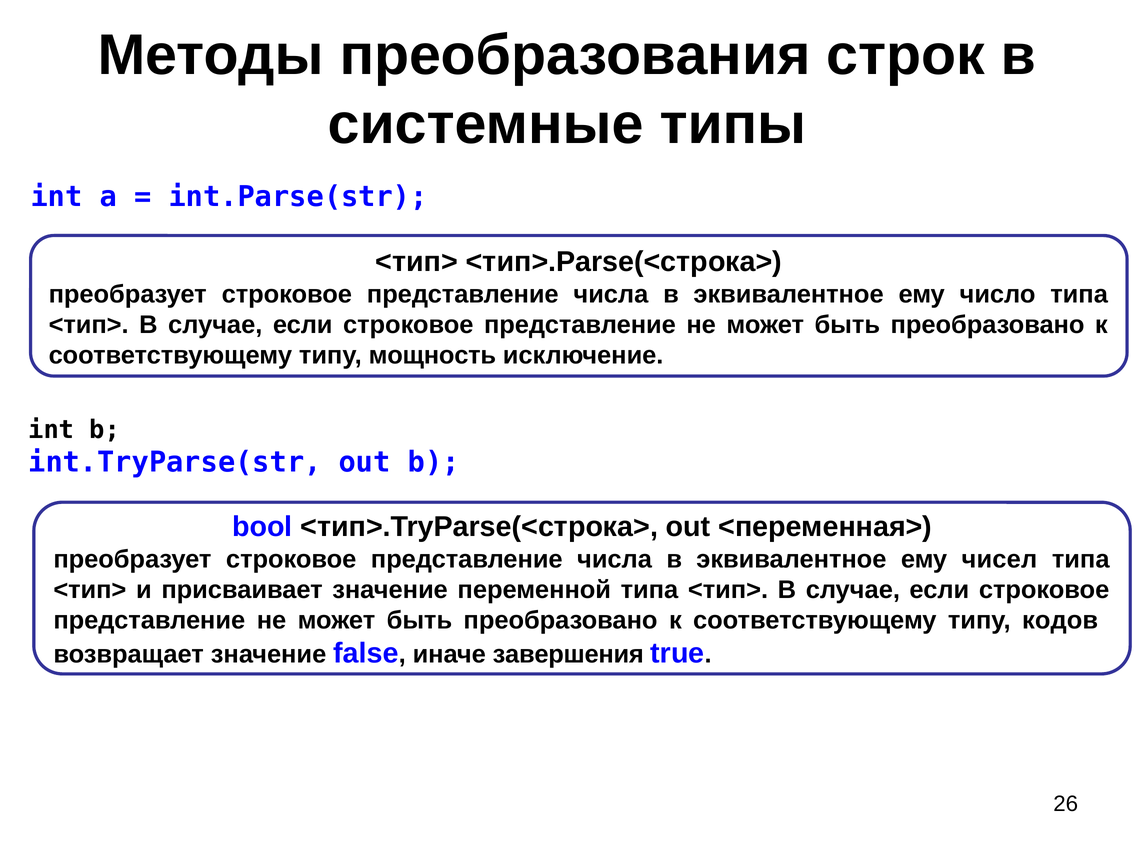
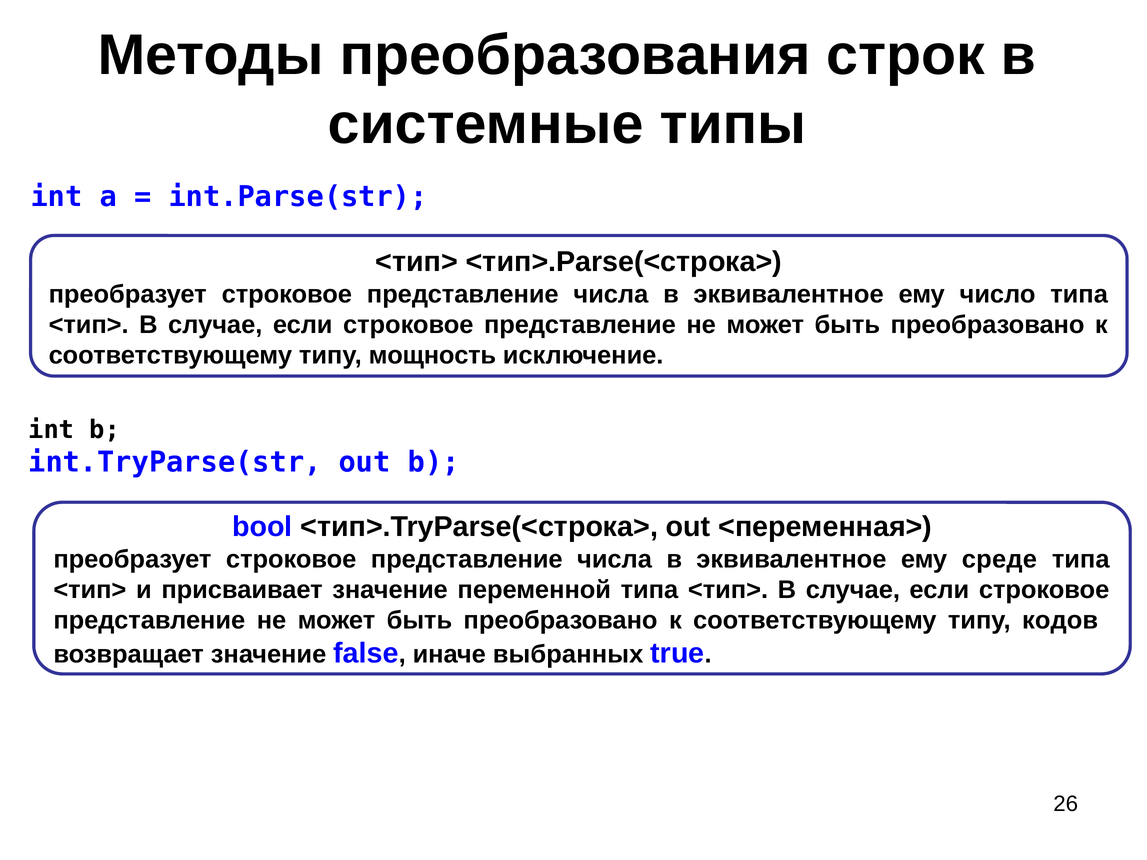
чисел: чисел -> среде
завершения: завершения -> выбранных
